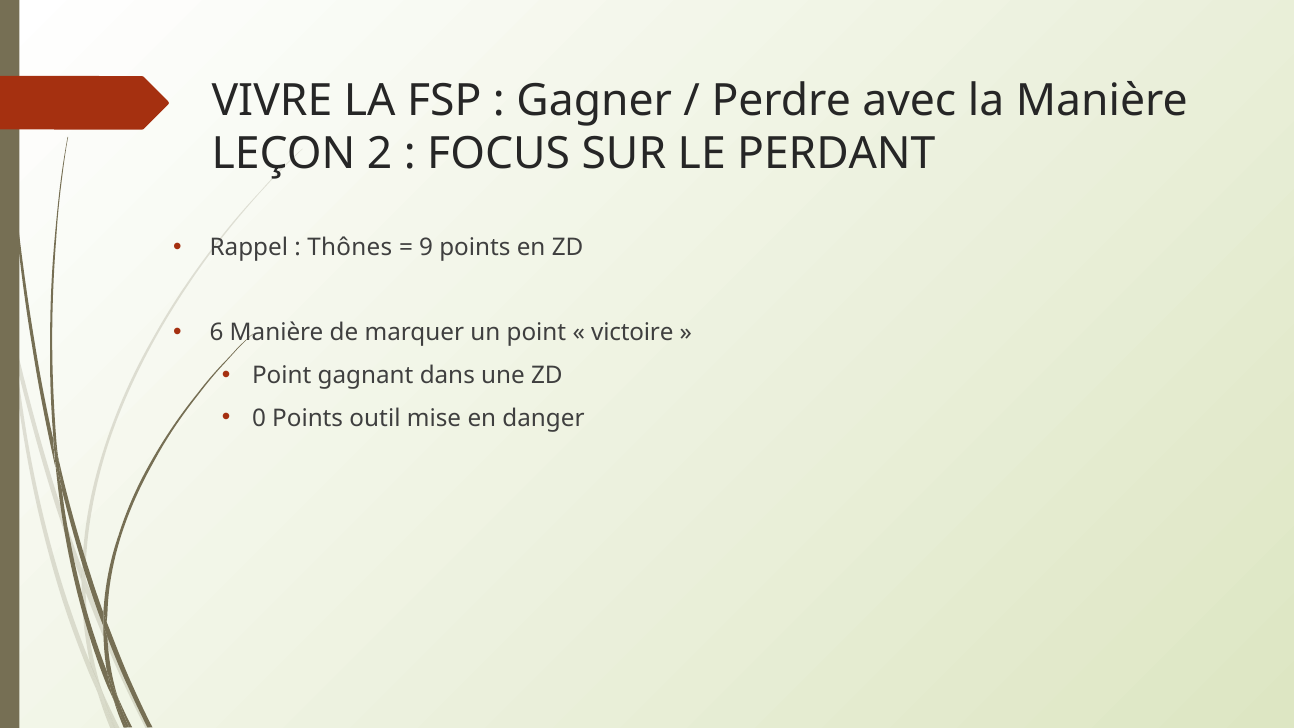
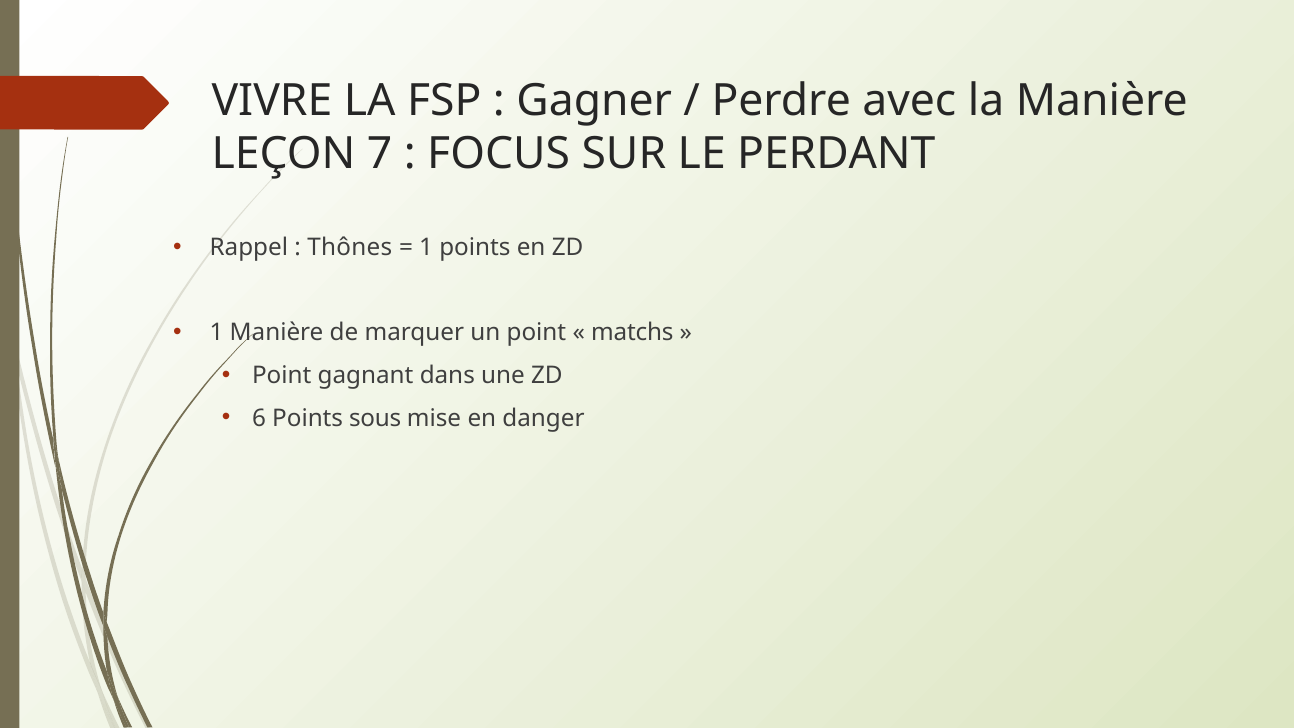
2: 2 -> 7
9 at (426, 248): 9 -> 1
6 at (217, 333): 6 -> 1
victoire: victoire -> matchs
0: 0 -> 6
outil: outil -> sous
